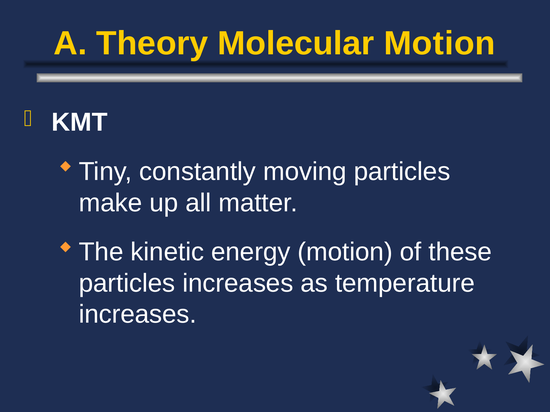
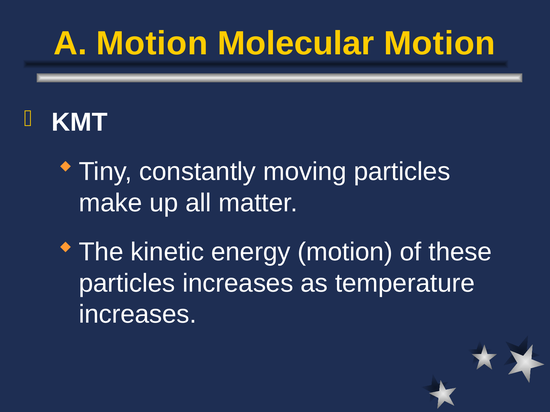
A Theory: Theory -> Motion
